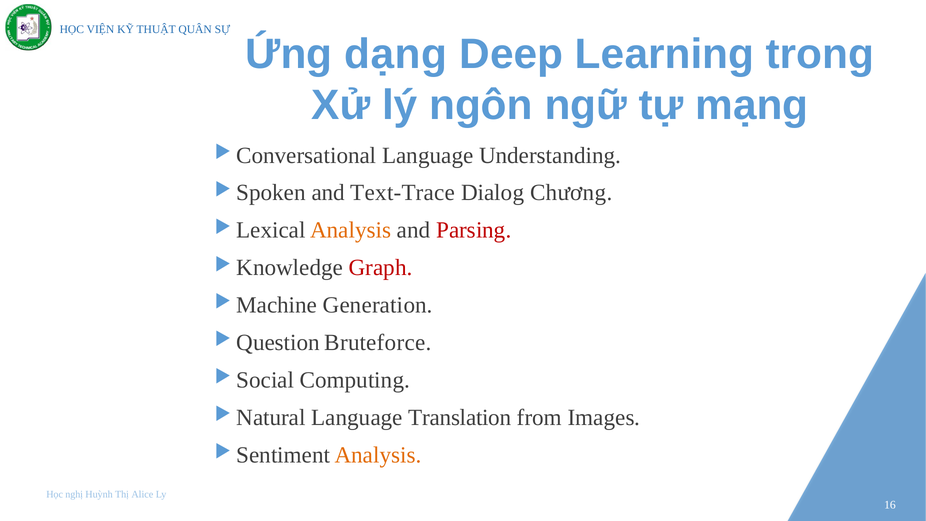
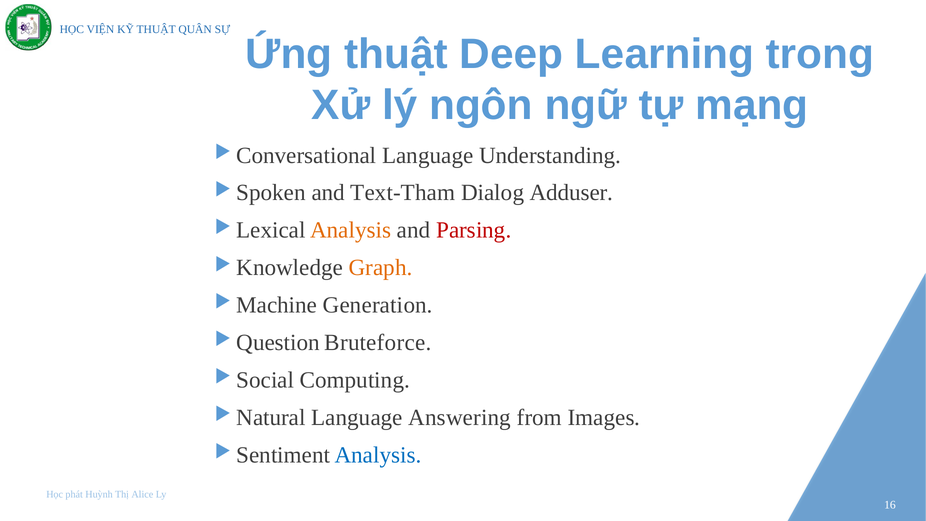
Ứng dạng: dạng -> thuật
Text-Trace: Text-Trace -> Text-Tham
Chương: Chương -> Adduser
Graph colour: red -> orange
Translation: Translation -> Answering
Analysis at (378, 455) colour: orange -> blue
nghị: nghị -> phát
